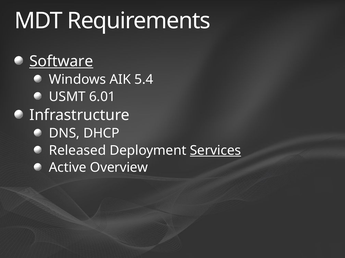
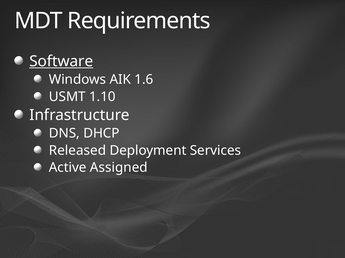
5.4: 5.4 -> 1.6
6.01: 6.01 -> 1.10
Services underline: present -> none
Overview: Overview -> Assigned
